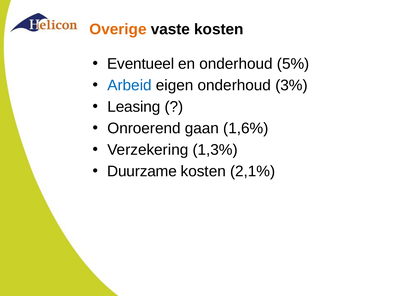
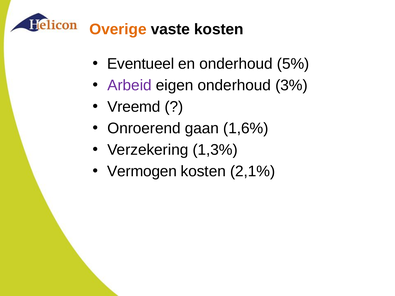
Arbeid colour: blue -> purple
Leasing: Leasing -> Vreemd
Duurzame: Duurzame -> Vermogen
